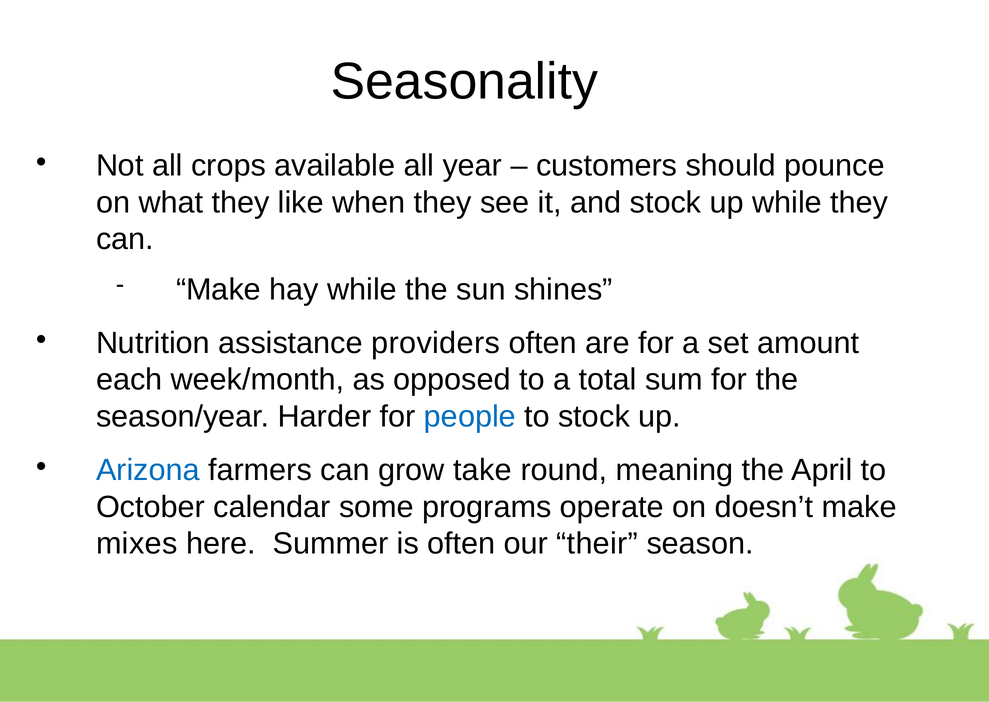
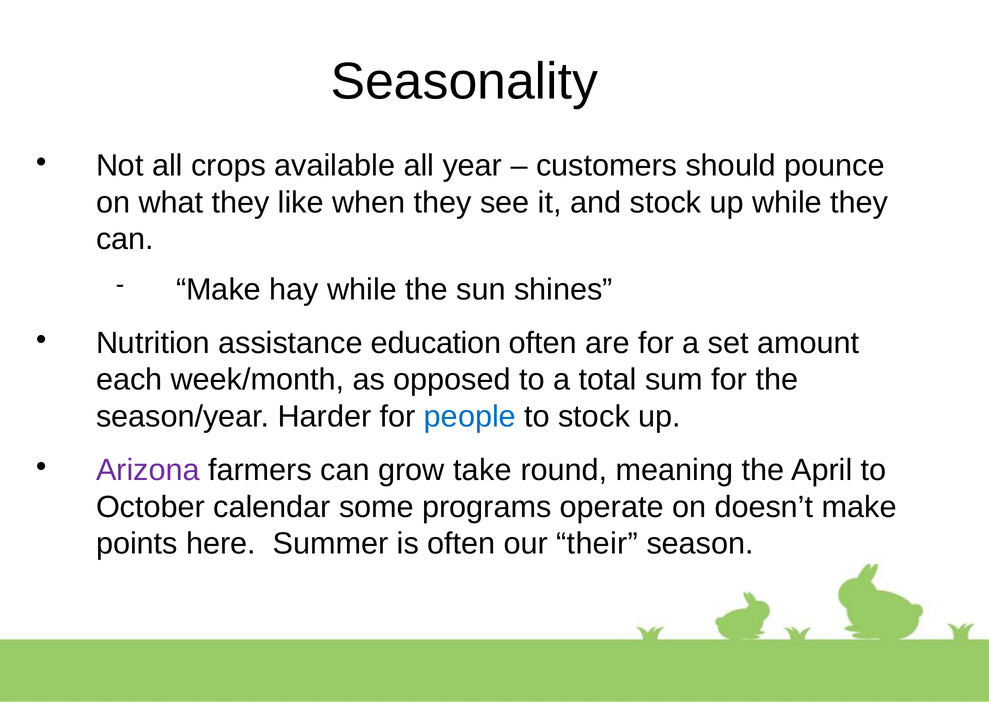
providers: providers -> education
Arizona colour: blue -> purple
mixes: mixes -> points
